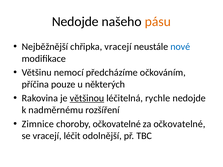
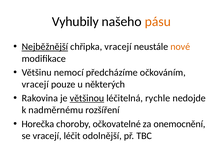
Nedojde at (75, 22): Nedojde -> Vyhubily
Nejběžnější underline: none -> present
nové colour: blue -> orange
příčina at (35, 84): příčina -> vracejí
Zimnice: Zimnice -> Horečka
za očkovatelné: očkovatelné -> onemocnění
